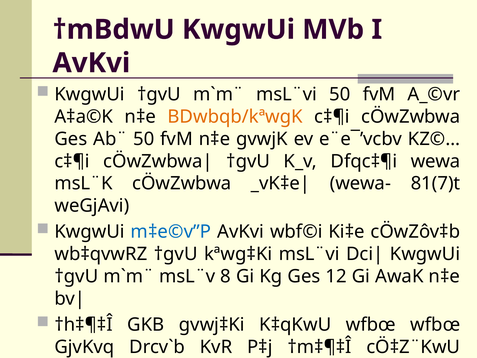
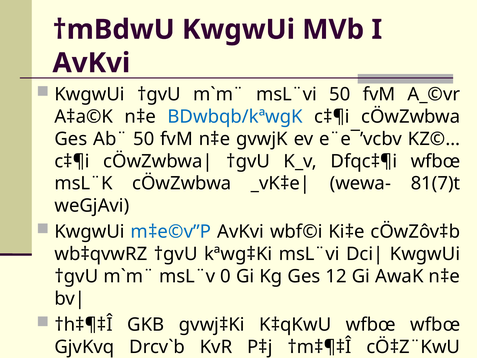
BDwbqb/kªwgK colour: orange -> blue
Dfqc‡¶i wewa: wewa -> wfbœ
8: 8 -> 0
